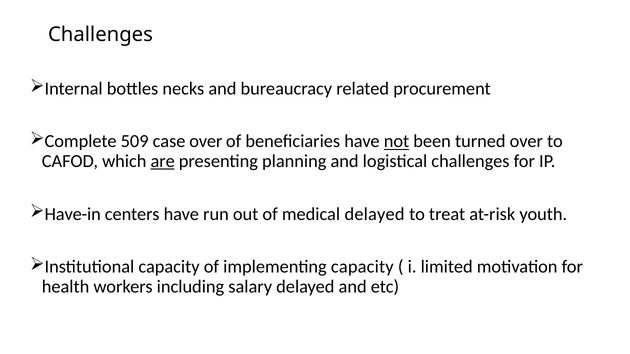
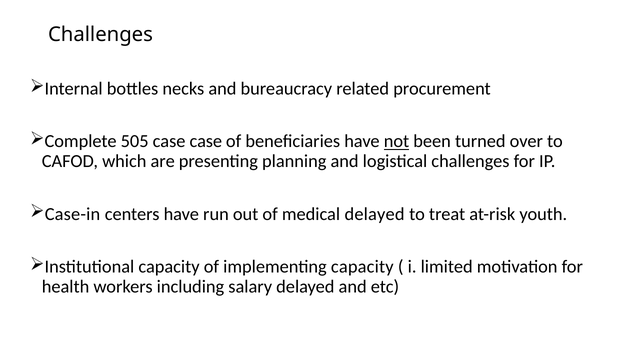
509: 509 -> 505
case over: over -> case
are underline: present -> none
Have-in: Have-in -> Case-in
